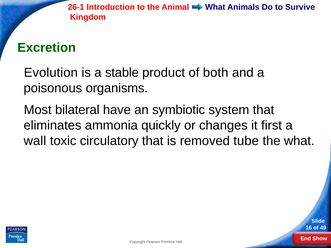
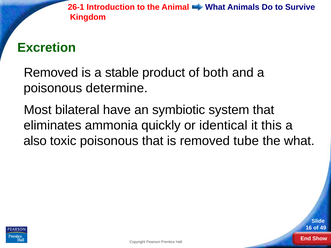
Evolution at (51, 73): Evolution -> Removed
organisms: organisms -> determine
changes: changes -> identical
first: first -> this
wall: wall -> also
toxic circulatory: circulatory -> poisonous
